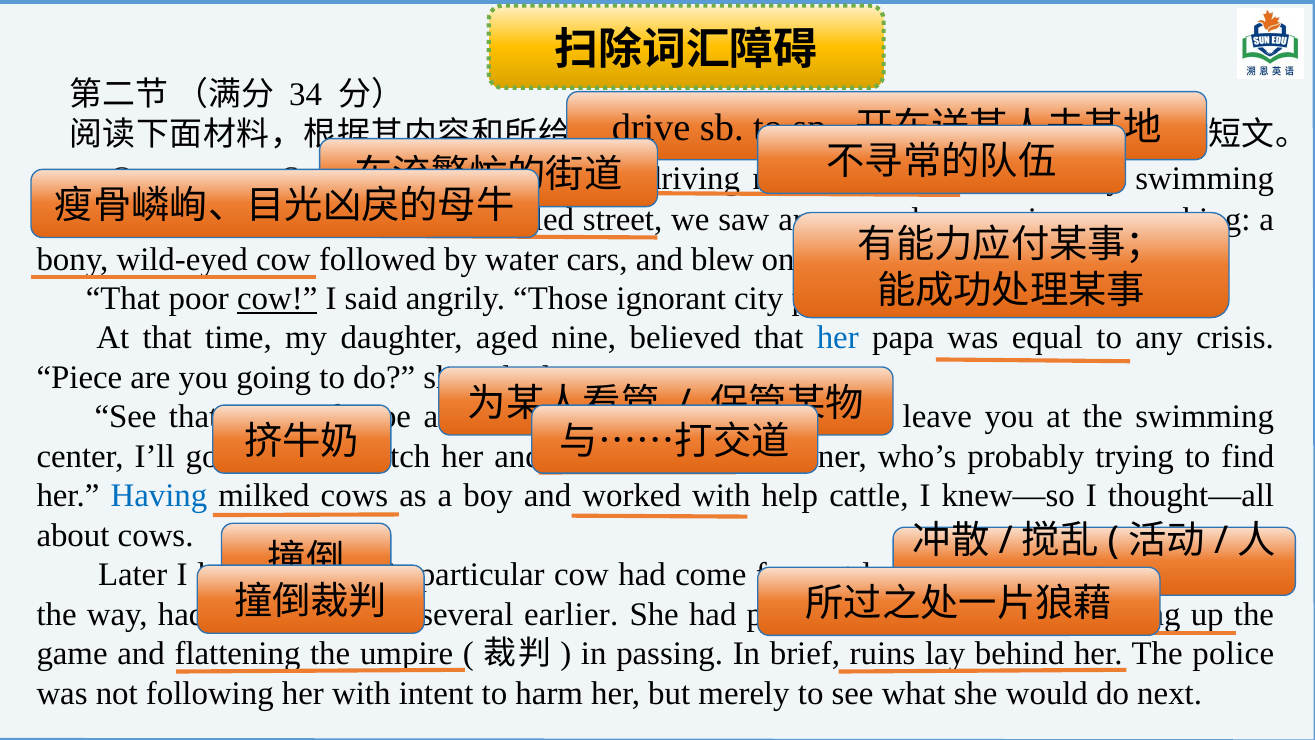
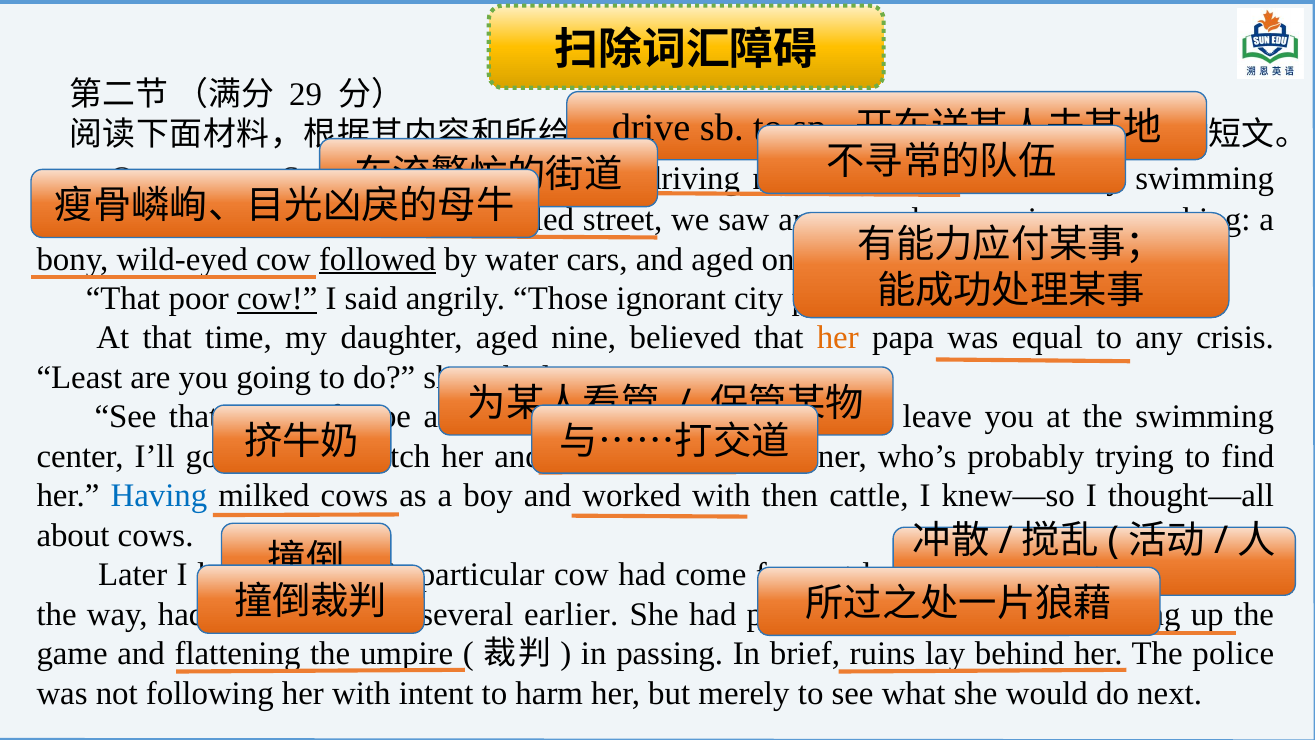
34: 34 -> 29
followed underline: none -> present
and blew: blew -> aged
her at (838, 338) colour: blue -> orange
Piece at (79, 377): Piece -> Least
help: help -> then
